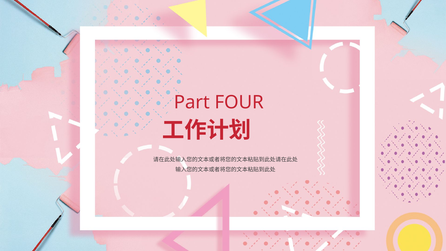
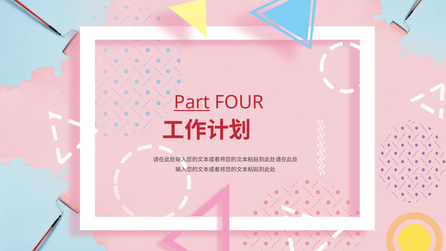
Part underline: none -> present
